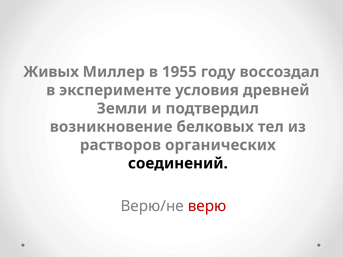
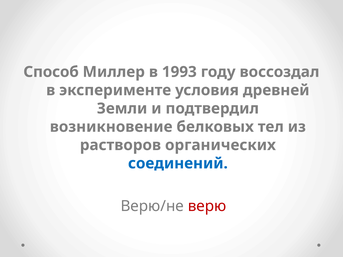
Живых: Живых -> Способ
1955: 1955 -> 1993
соединений colour: black -> blue
